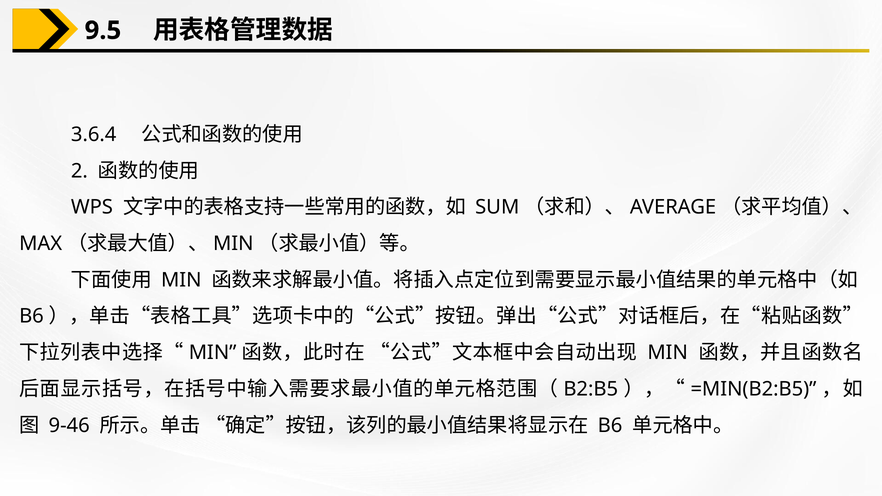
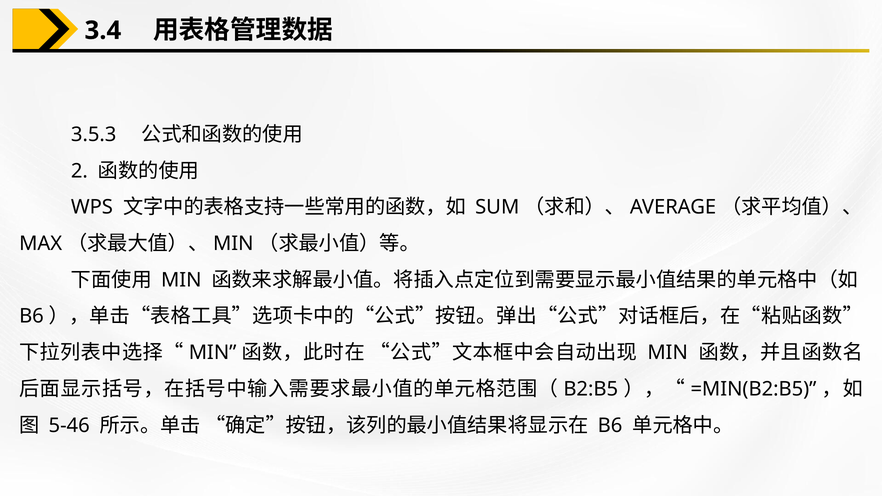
9.5: 9.5 -> 3.4
3.6.4: 3.6.4 -> 3.5.3
9-46: 9-46 -> 5-46
